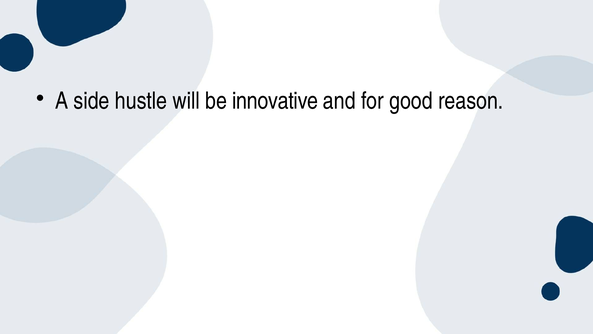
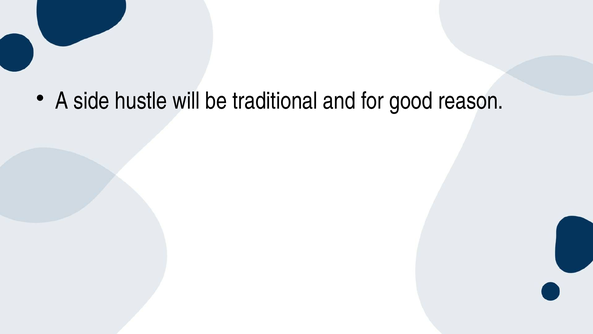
innovative: innovative -> traditional
